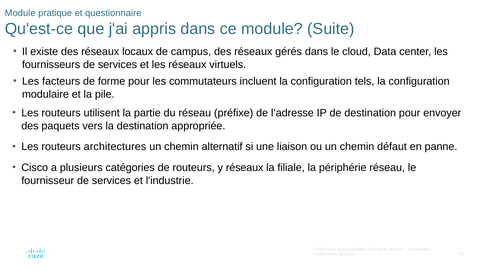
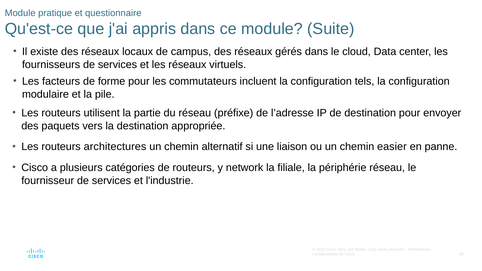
défaut: défaut -> easier
y réseaux: réseaux -> network
